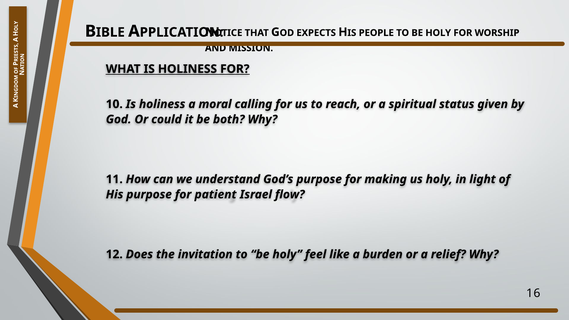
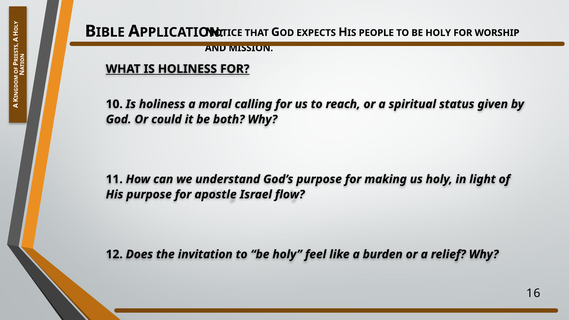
patient: patient -> apostle
